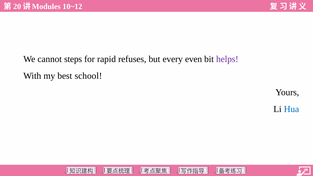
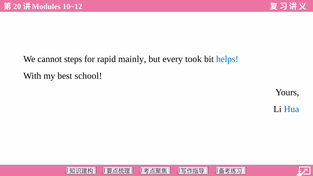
refuses: refuses -> mainly
even: even -> took
helps colour: purple -> blue
